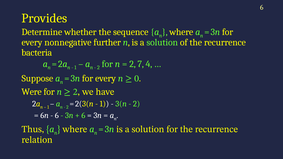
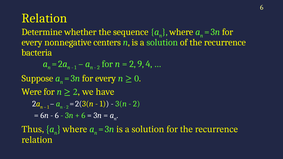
Provides at (44, 18): Provides -> Relation
further: further -> centers
7: 7 -> 9
